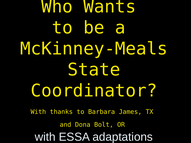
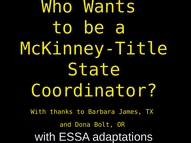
McKinney-Meals: McKinney-Meals -> McKinney-Title
